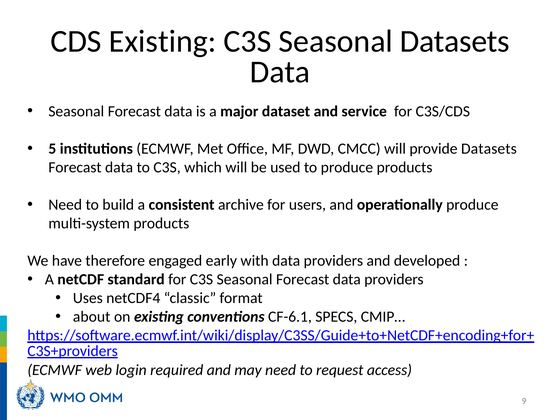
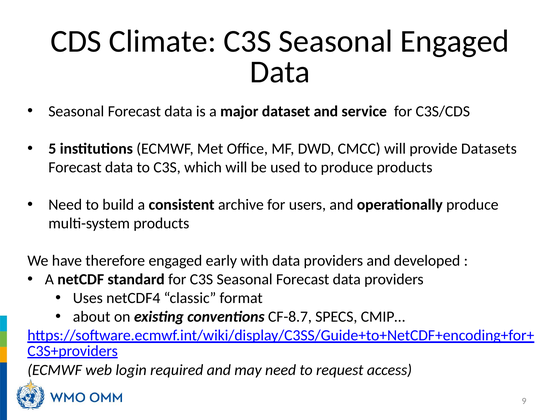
CDS Existing: Existing -> Climate
Seasonal Datasets: Datasets -> Engaged
CF-6.1: CF-6.1 -> CF-8.7
